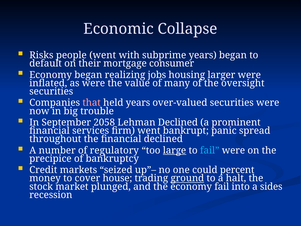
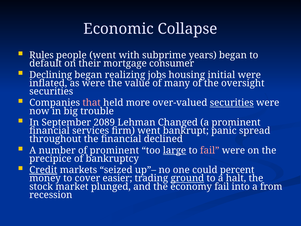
Risks: Risks -> Rules
Economy at (51, 75): Economy -> Declining
larger: larger -> initial
held years: years -> more
securities at (232, 103) underline: none -> present
2058: 2058 -> 2089
Lehman Declined: Declined -> Changed
of regulatory: regulatory -> prominent
fail at (210, 150) colour: light blue -> pink
Credit underline: none -> present
house: house -> easier
sides: sides -> from
